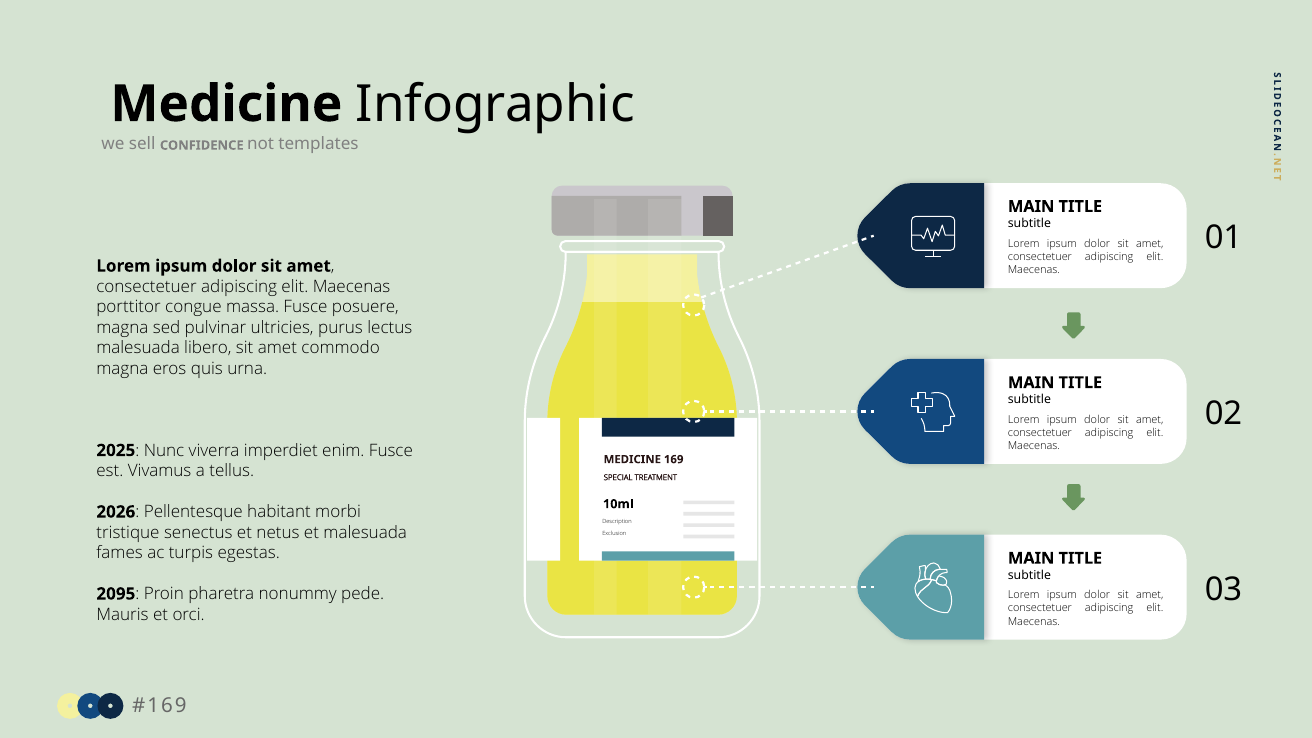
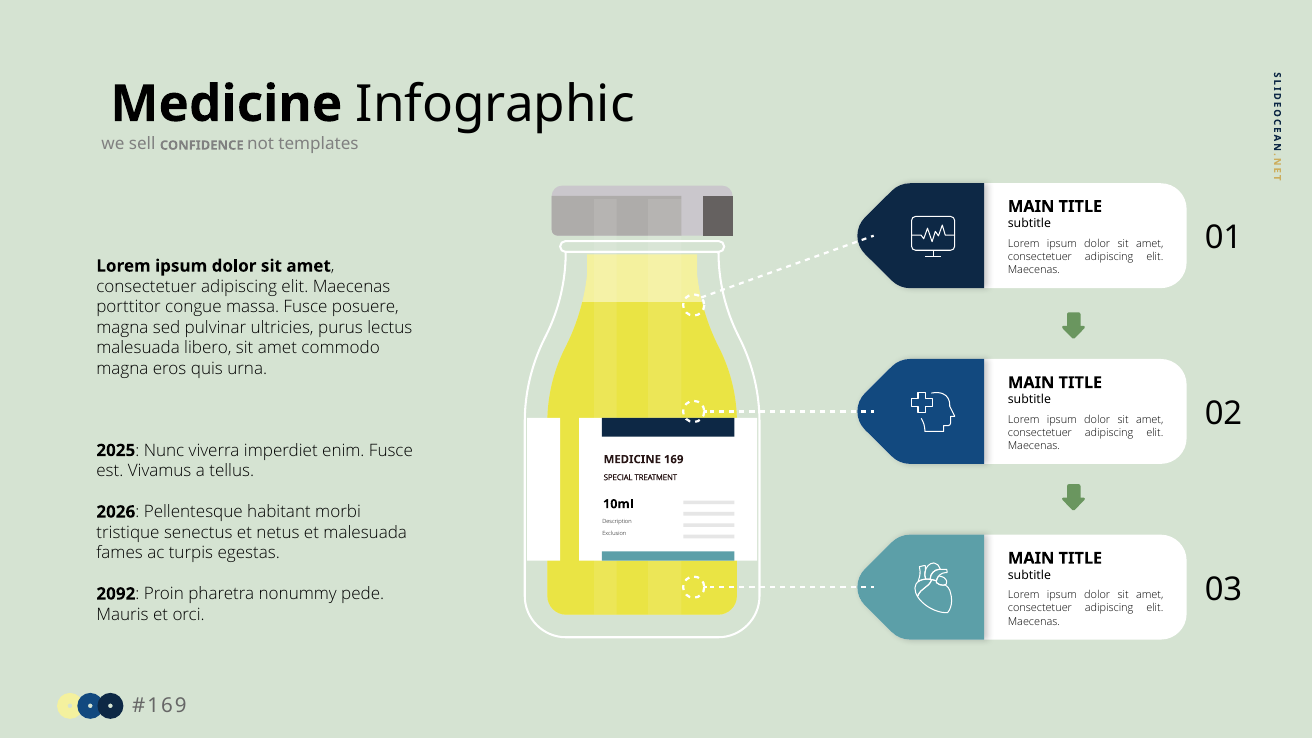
2095: 2095 -> 2092
